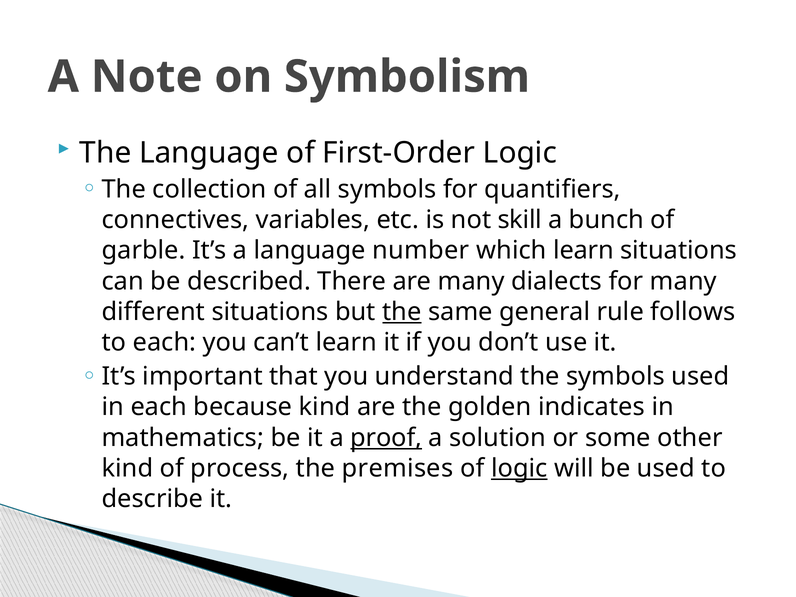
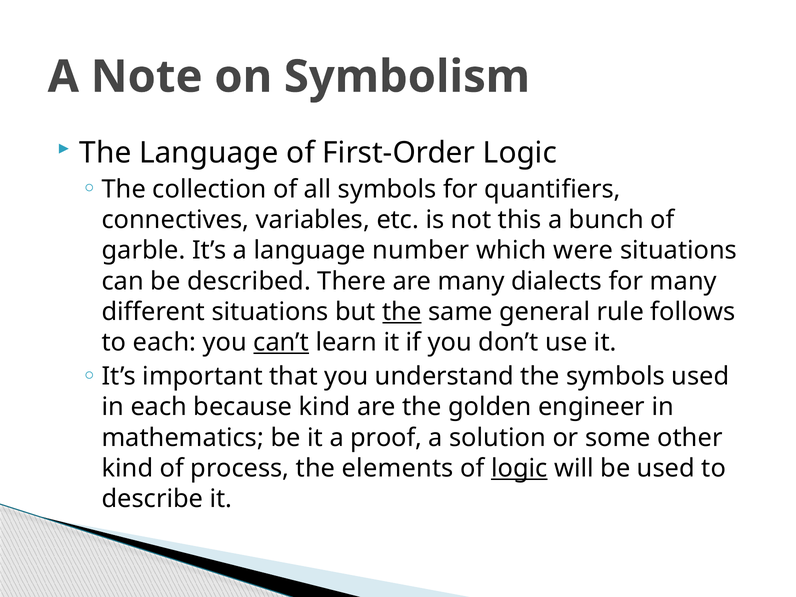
skill: skill -> this
which learn: learn -> were
can’t underline: none -> present
indicates: indicates -> engineer
proof underline: present -> none
premises: premises -> elements
